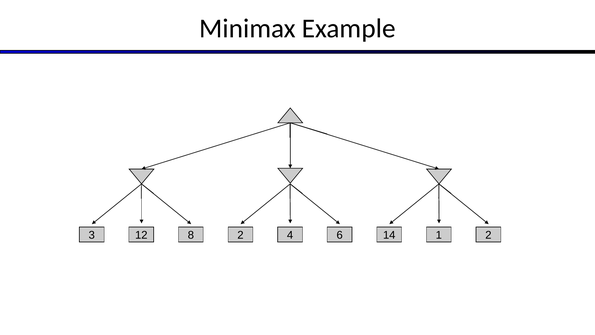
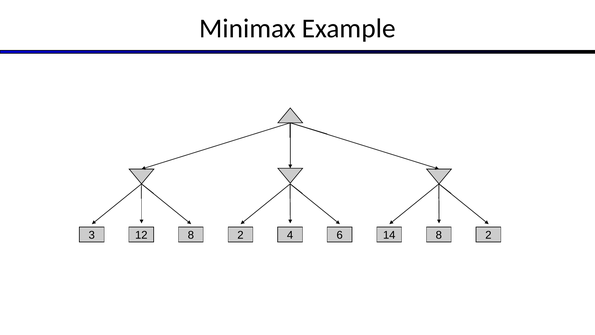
8 1: 1 -> 8
